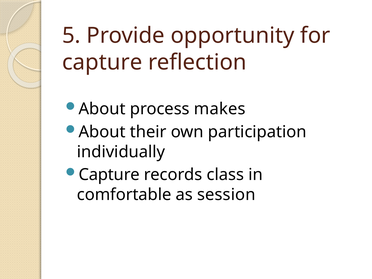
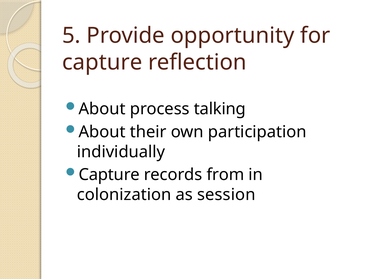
makes: makes -> talking
class: class -> from
comfortable: comfortable -> colonization
